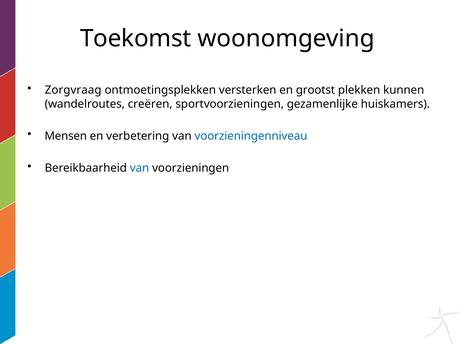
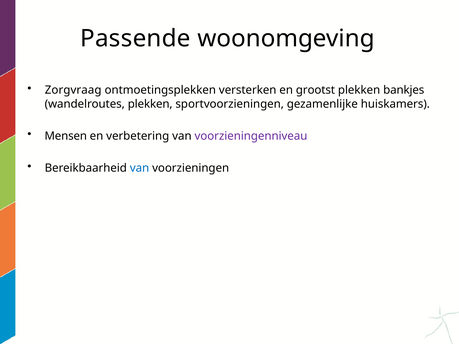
Toekomst: Toekomst -> Passende
kunnen: kunnen -> bankjes
wandelroutes creëren: creëren -> plekken
voorzieningenniveau colour: blue -> purple
